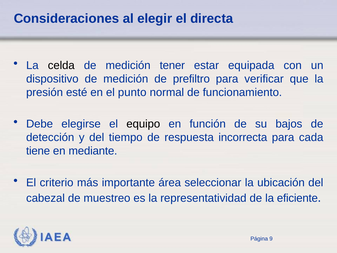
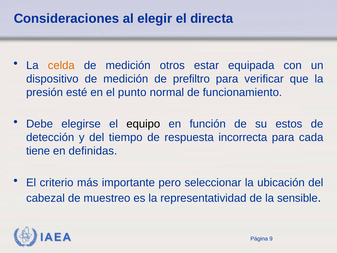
celda colour: black -> orange
tener: tener -> otros
bajos: bajos -> estos
mediante: mediante -> definidas
área: área -> pero
eficiente: eficiente -> sensible
